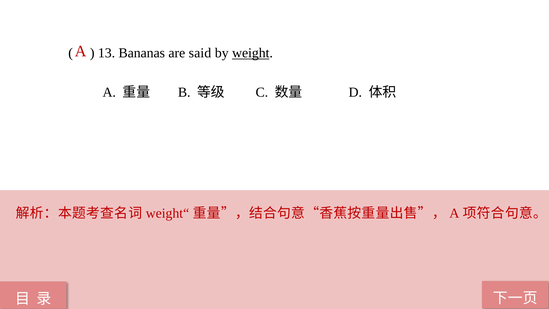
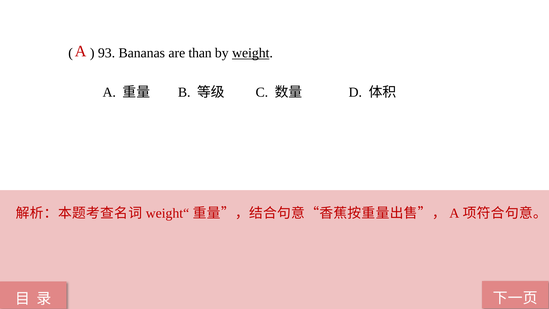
13: 13 -> 93
said: said -> than
